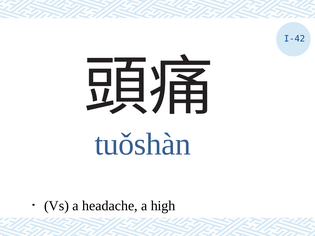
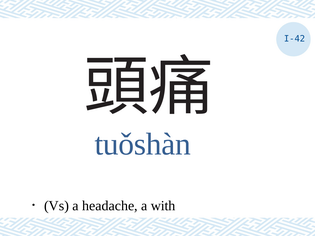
high: high -> with
